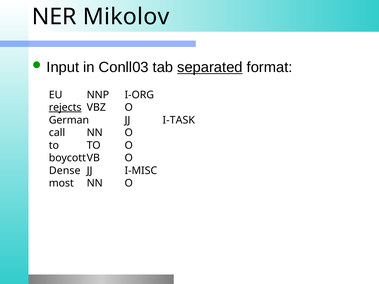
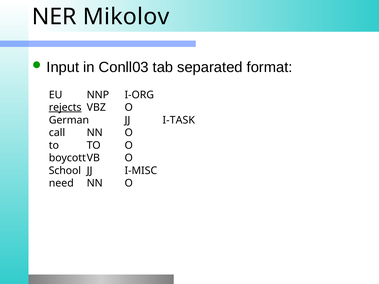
separated underline: present -> none
Dense: Dense -> School
most: most -> need
